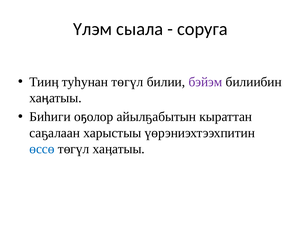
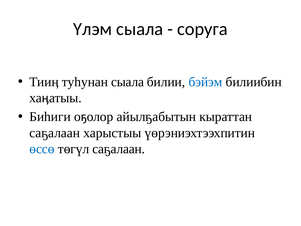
туhунан төгүл: төгүл -> сыала
бэйэм colour: purple -> blue
төгүл хаӊатыы: хаӊатыы -> саҕалаан
